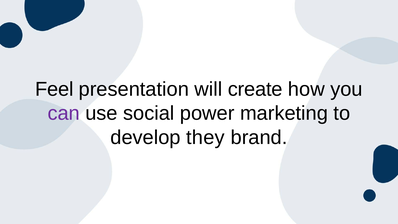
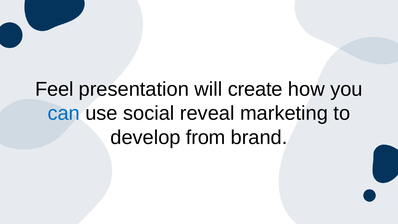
can colour: purple -> blue
power: power -> reveal
they: they -> from
